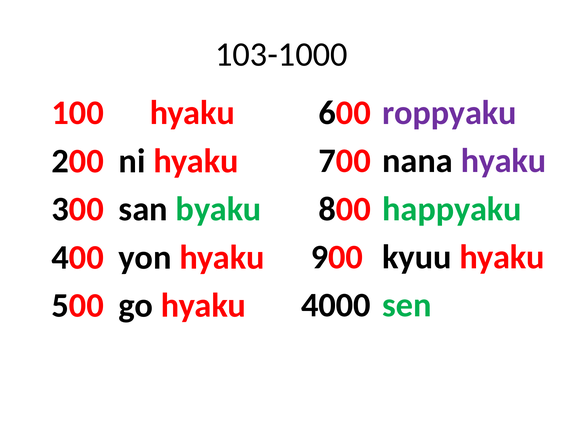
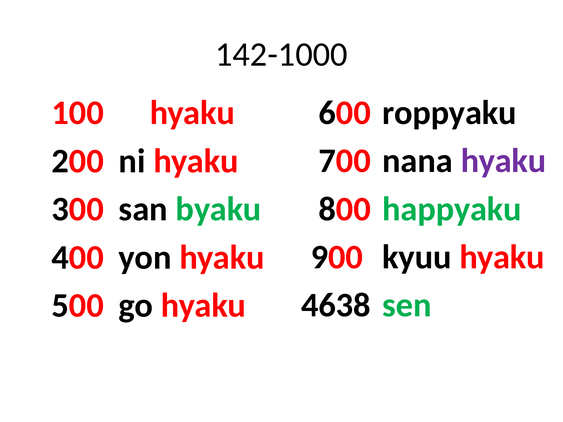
103-1000: 103-1000 -> 142-1000
roppyaku colour: purple -> black
4000: 4000 -> 4638
